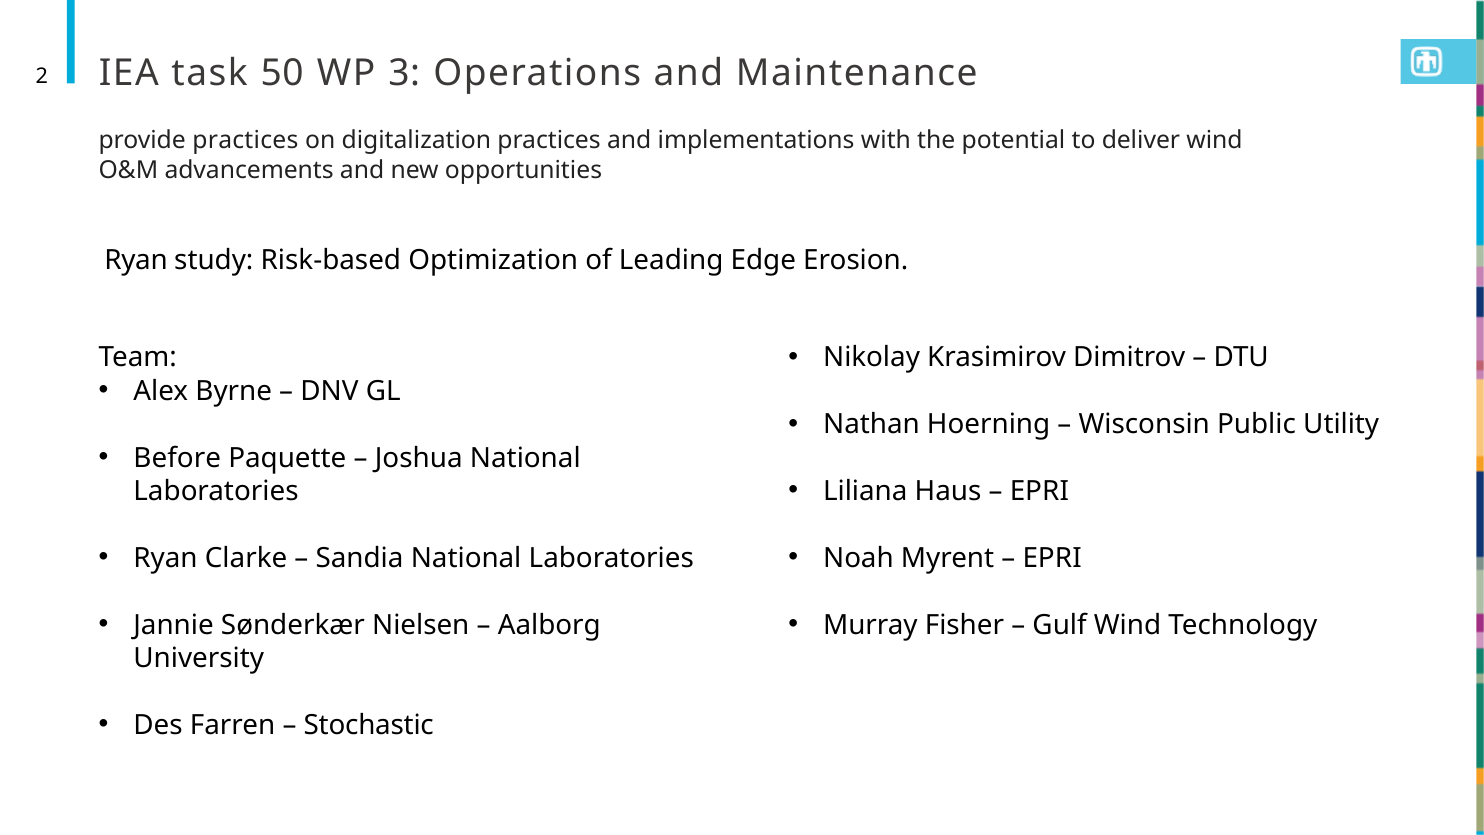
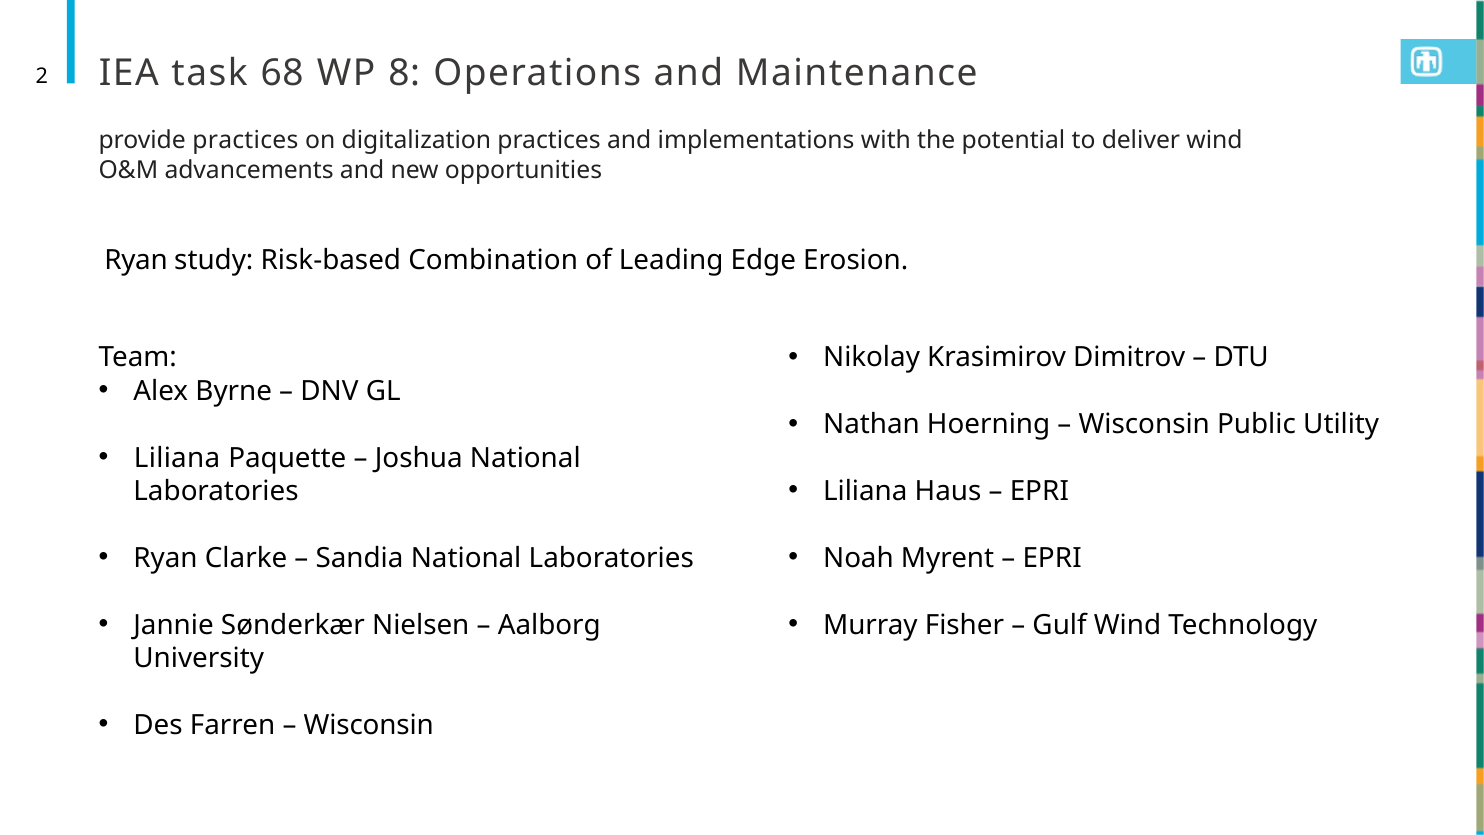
50: 50 -> 68
3: 3 -> 8
Optimization: Optimization -> Combination
Before at (177, 458): Before -> Liliana
Stochastic at (369, 725): Stochastic -> Wisconsin
